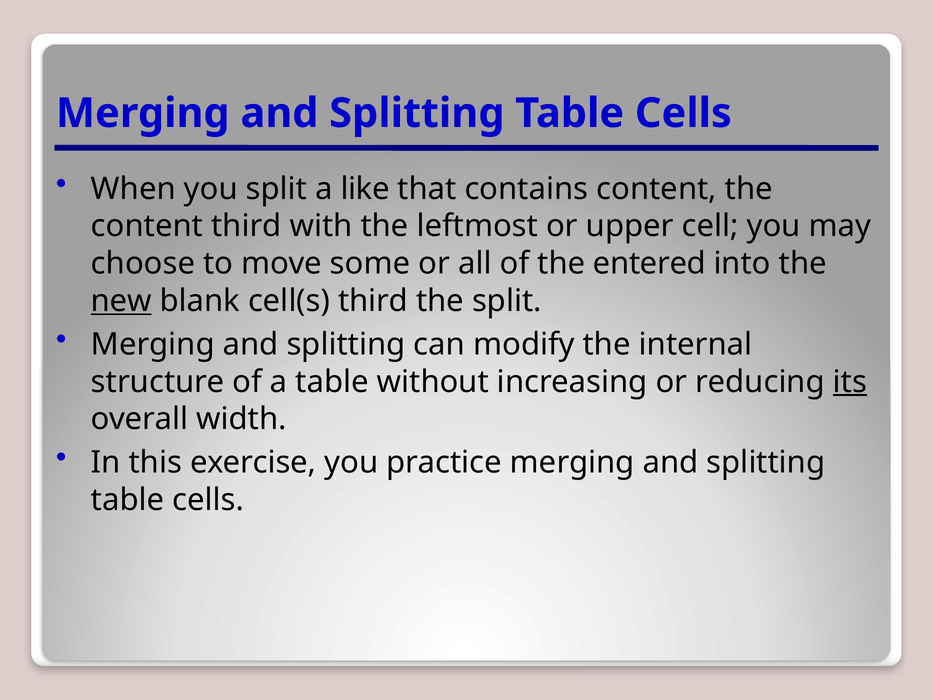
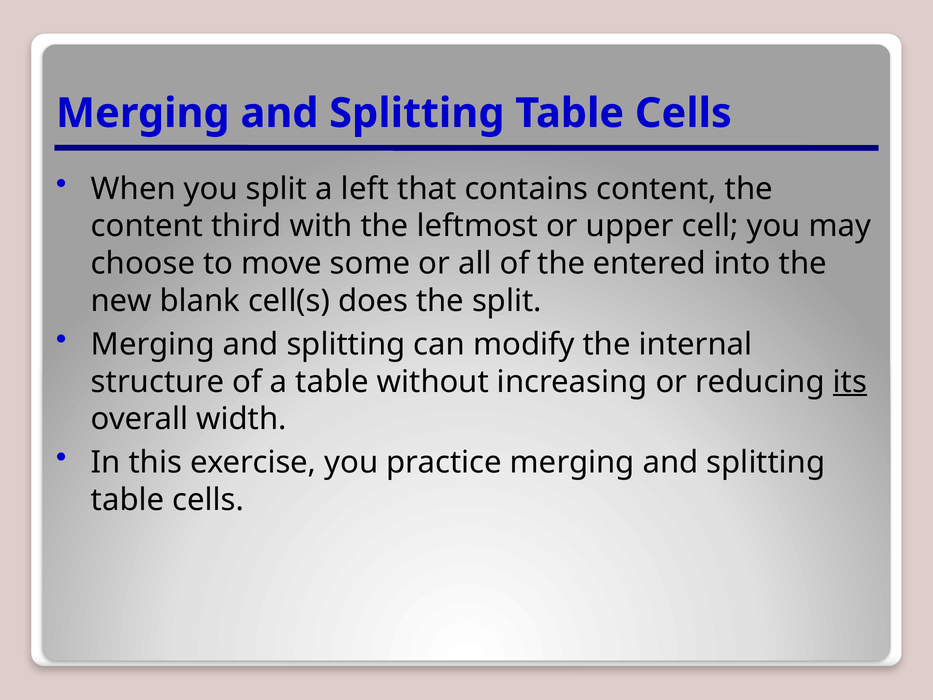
like: like -> left
new underline: present -> none
cell(s third: third -> does
